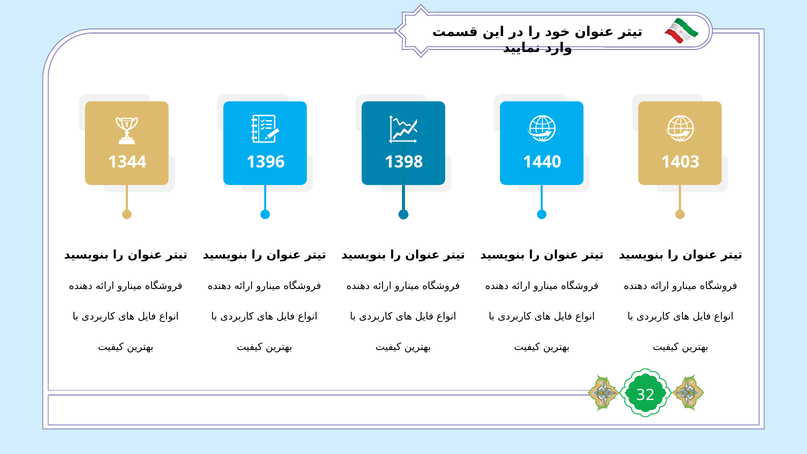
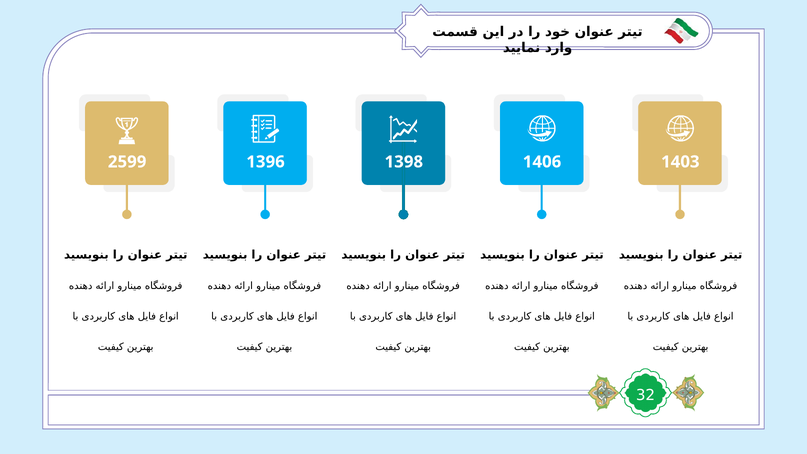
1344: 1344 -> 2599
1440: 1440 -> 1406
